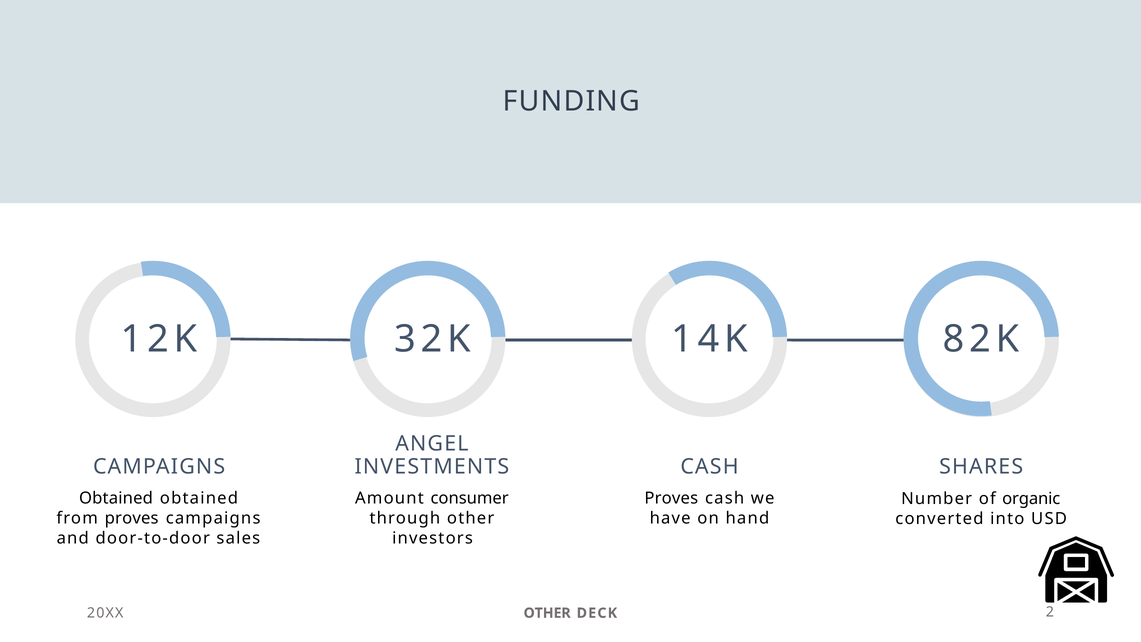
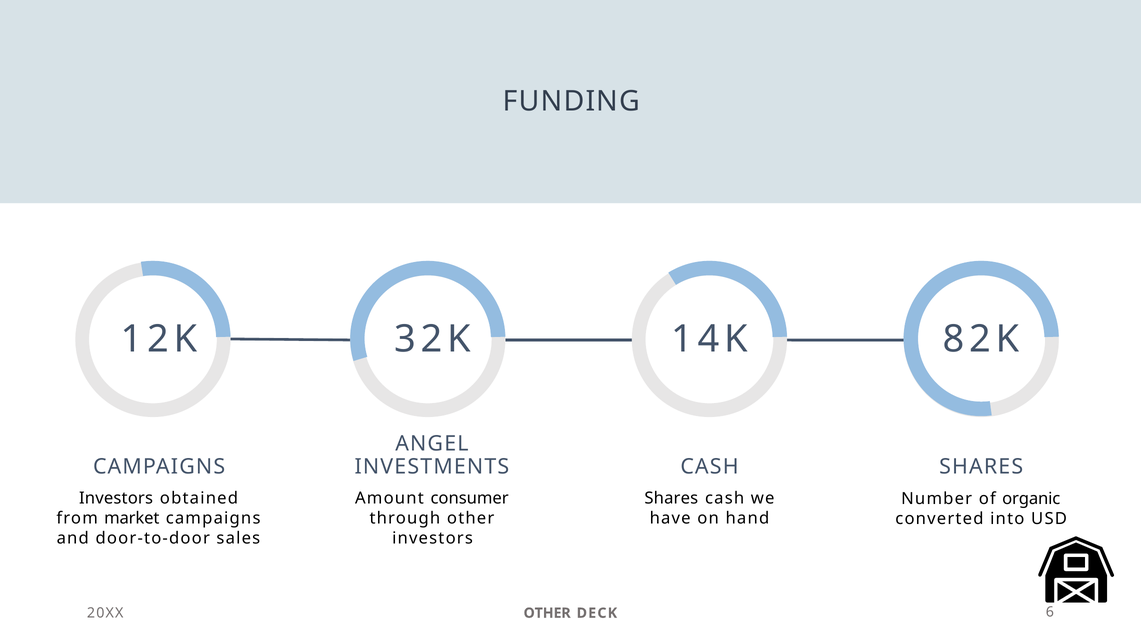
Obtained at (116, 498): Obtained -> Investors
Proves at (671, 498): Proves -> Shares
from proves: proves -> market
2: 2 -> 6
